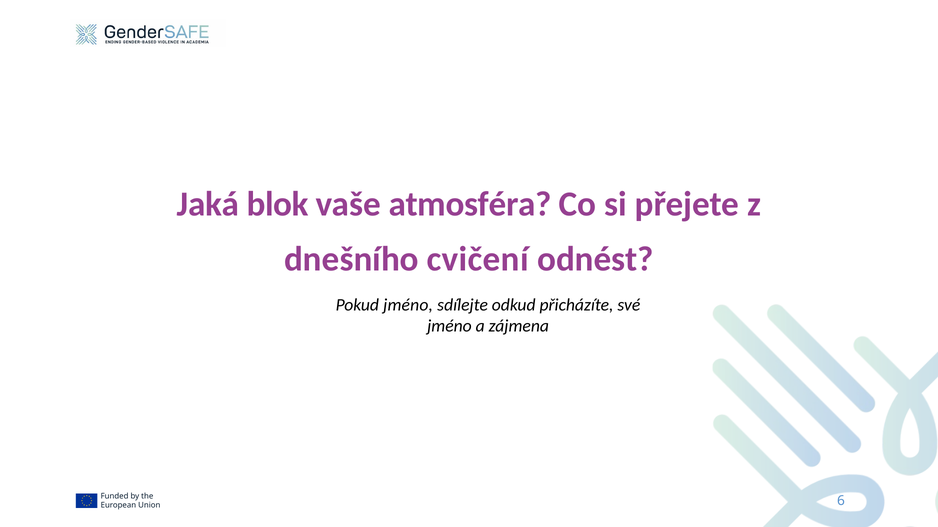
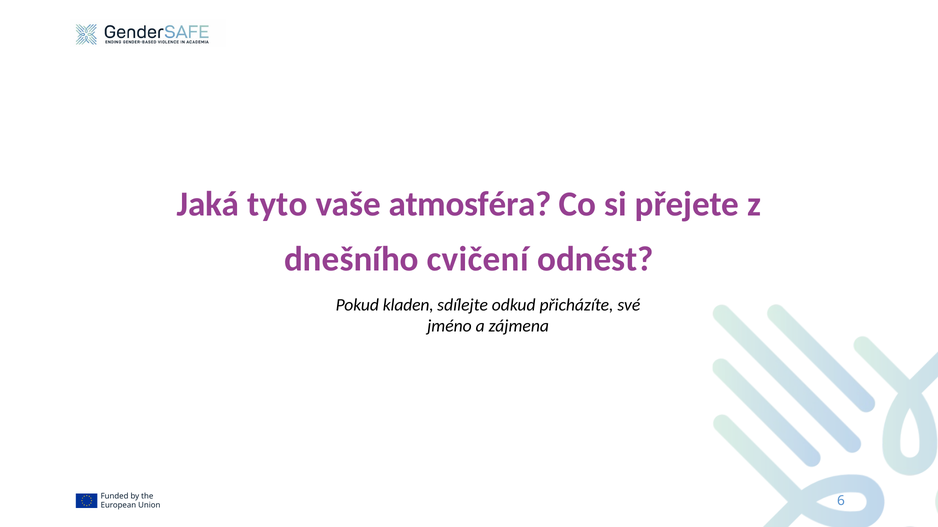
blok: blok -> tyto
Pokud jméno: jméno -> kladen
